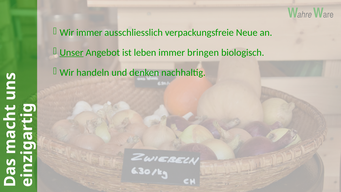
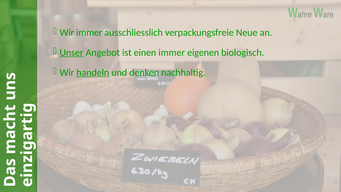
leben: leben -> einen
bringen: bringen -> eigenen
handeln underline: none -> present
